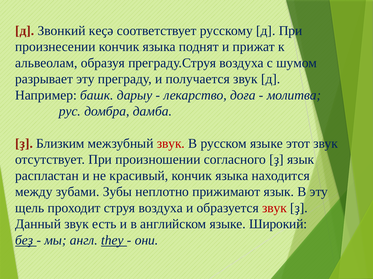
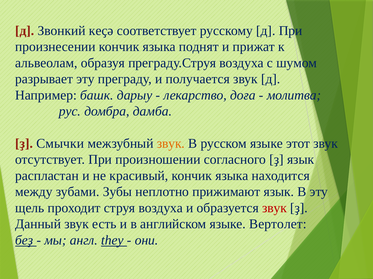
Близким: Близким -> Смычки
звук at (171, 144) colour: red -> orange
Широкий: Широкий -> Вертолет
